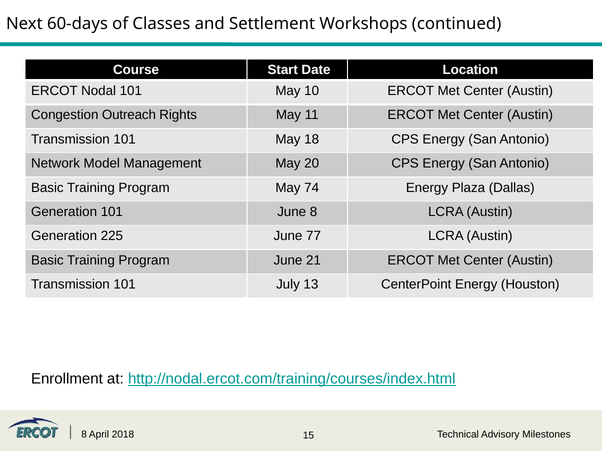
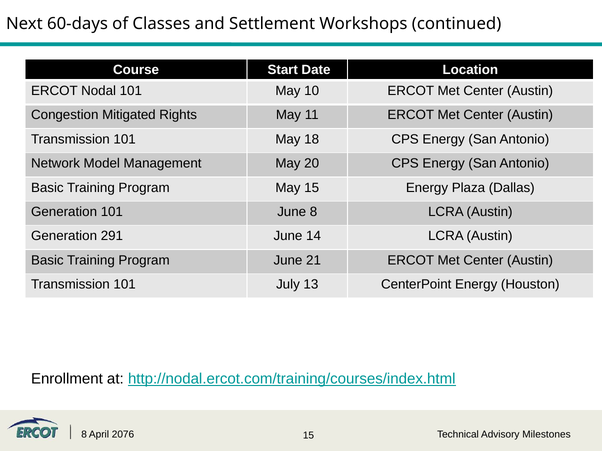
Outreach: Outreach -> Mitigated
May 74: 74 -> 15
225: 225 -> 291
77: 77 -> 14
2018: 2018 -> 2076
